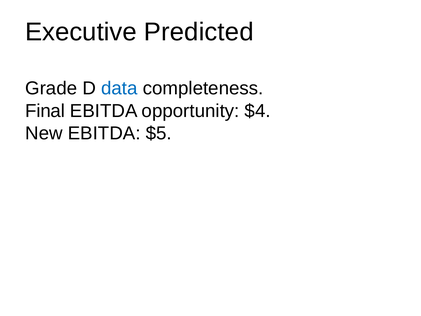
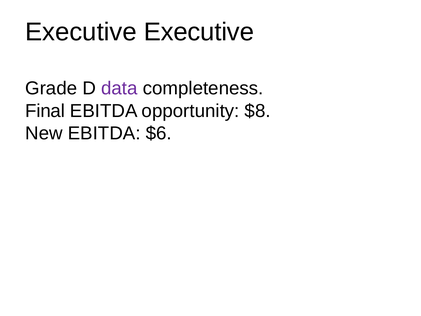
Executive Predicted: Predicted -> Executive
data colour: blue -> purple
$4: $4 -> $8
$5: $5 -> $6
